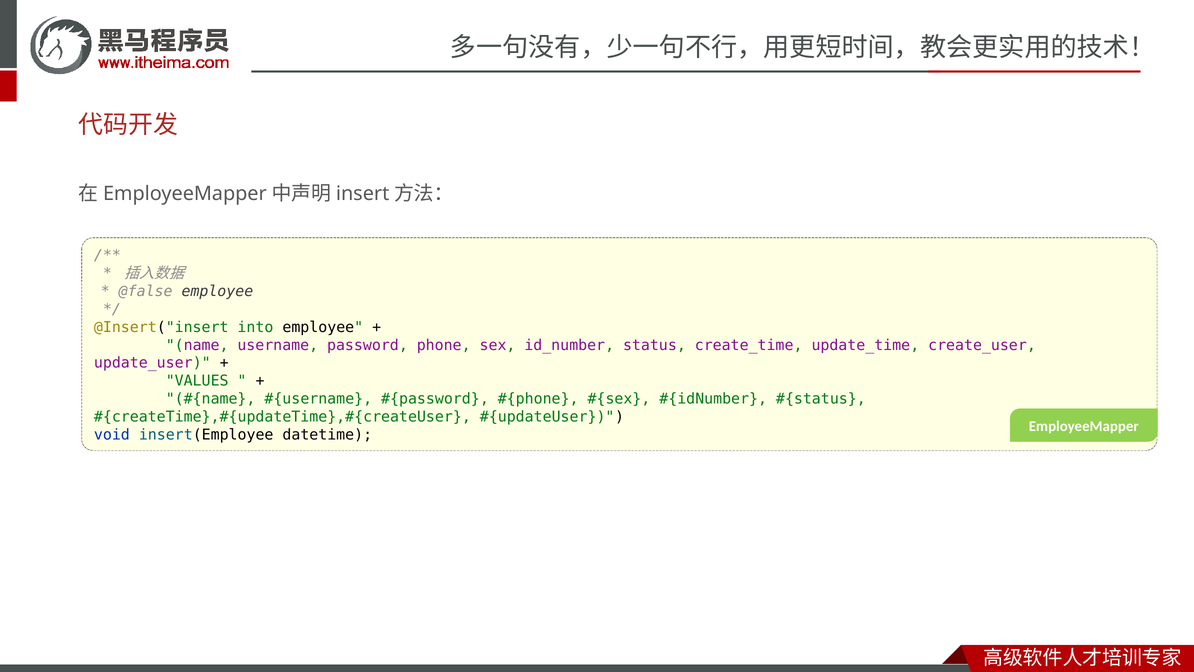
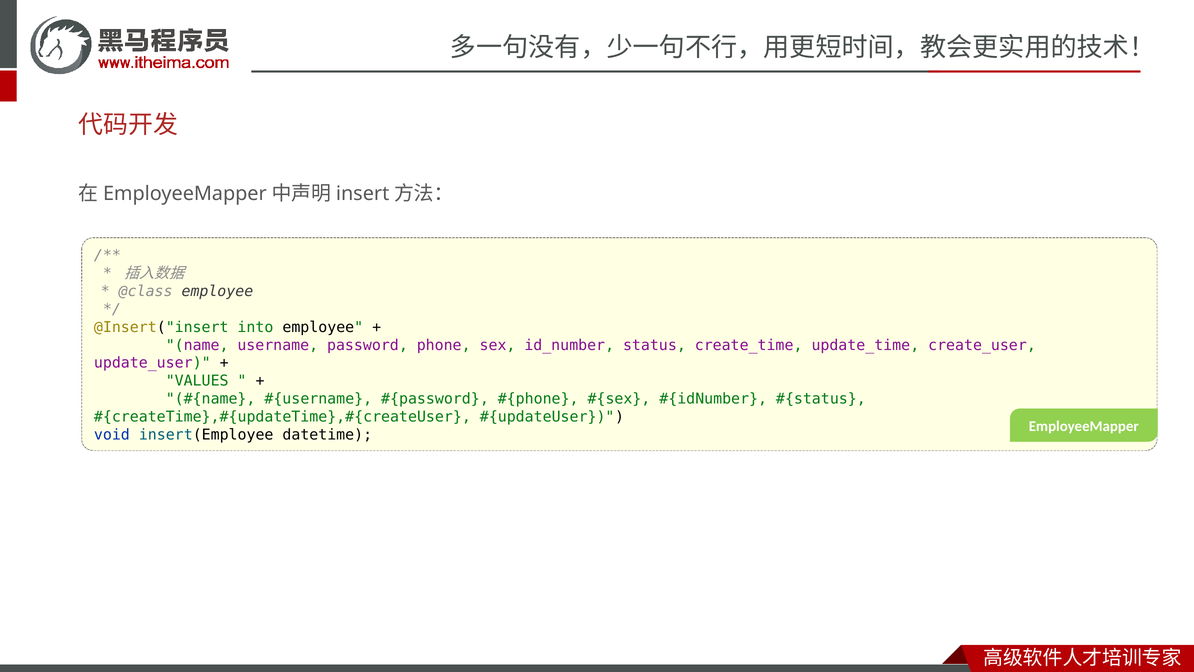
@false: @false -> @class
